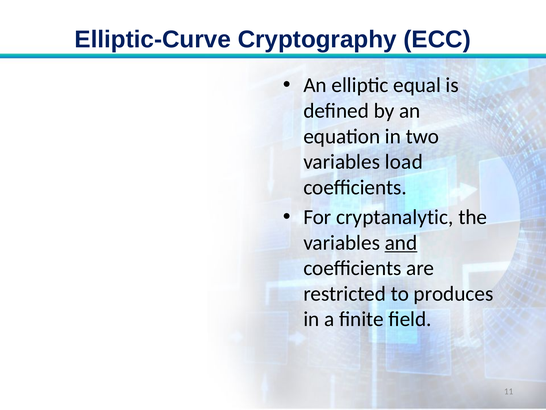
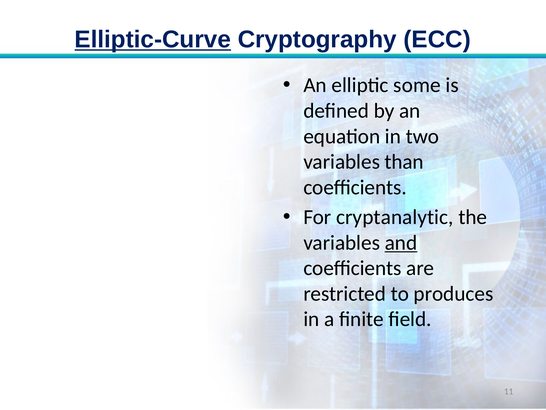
Elliptic-Curve underline: none -> present
equal: equal -> some
load: load -> than
